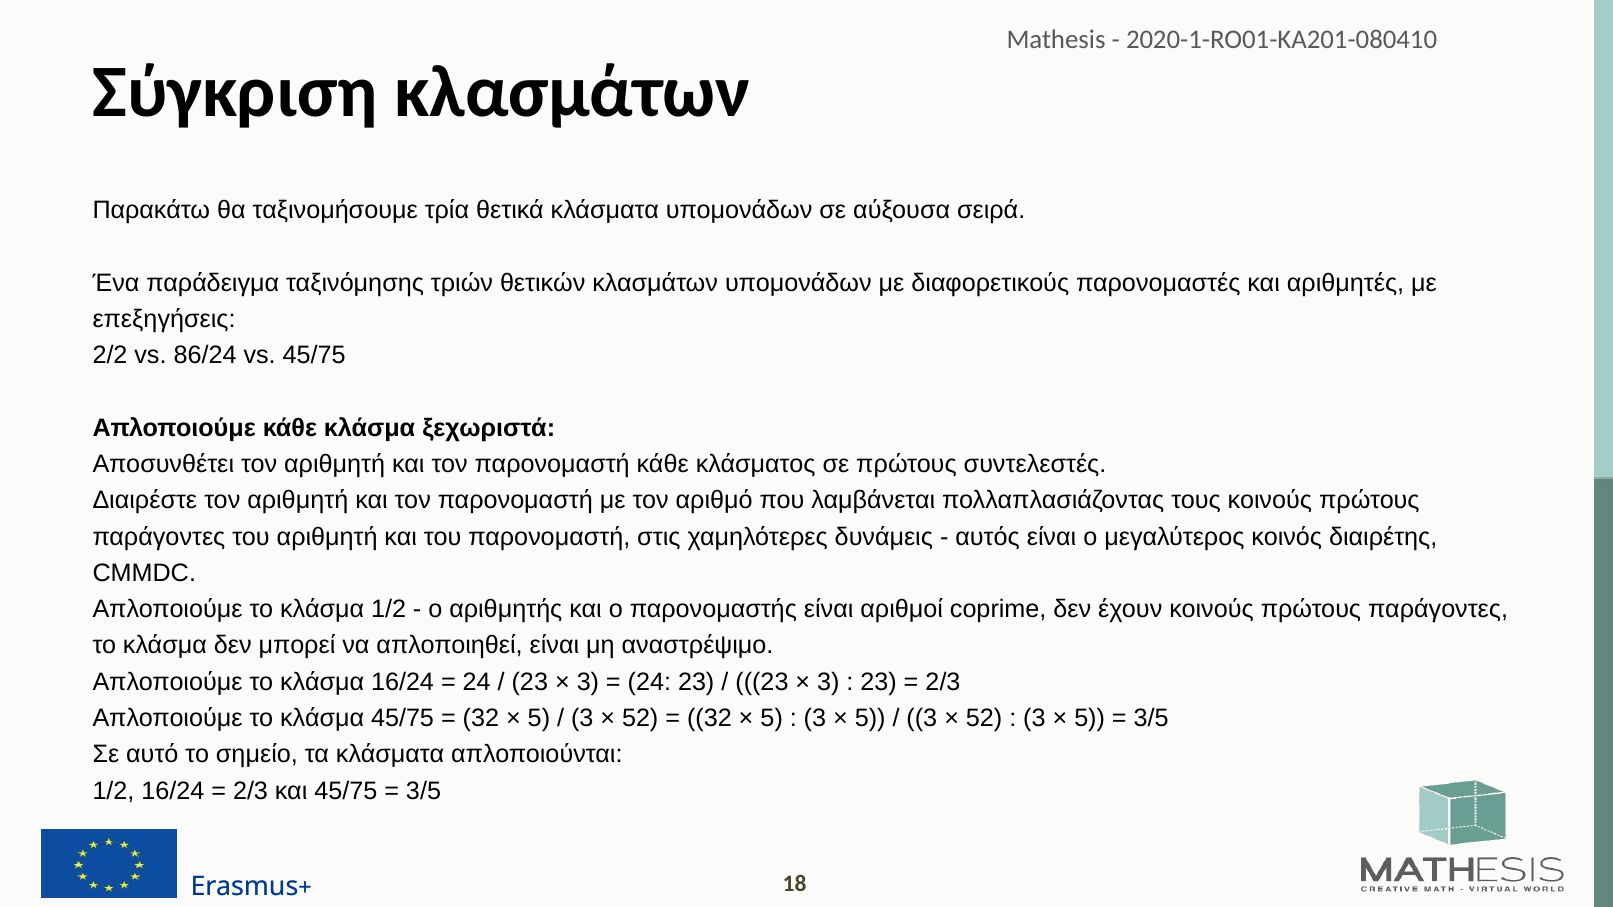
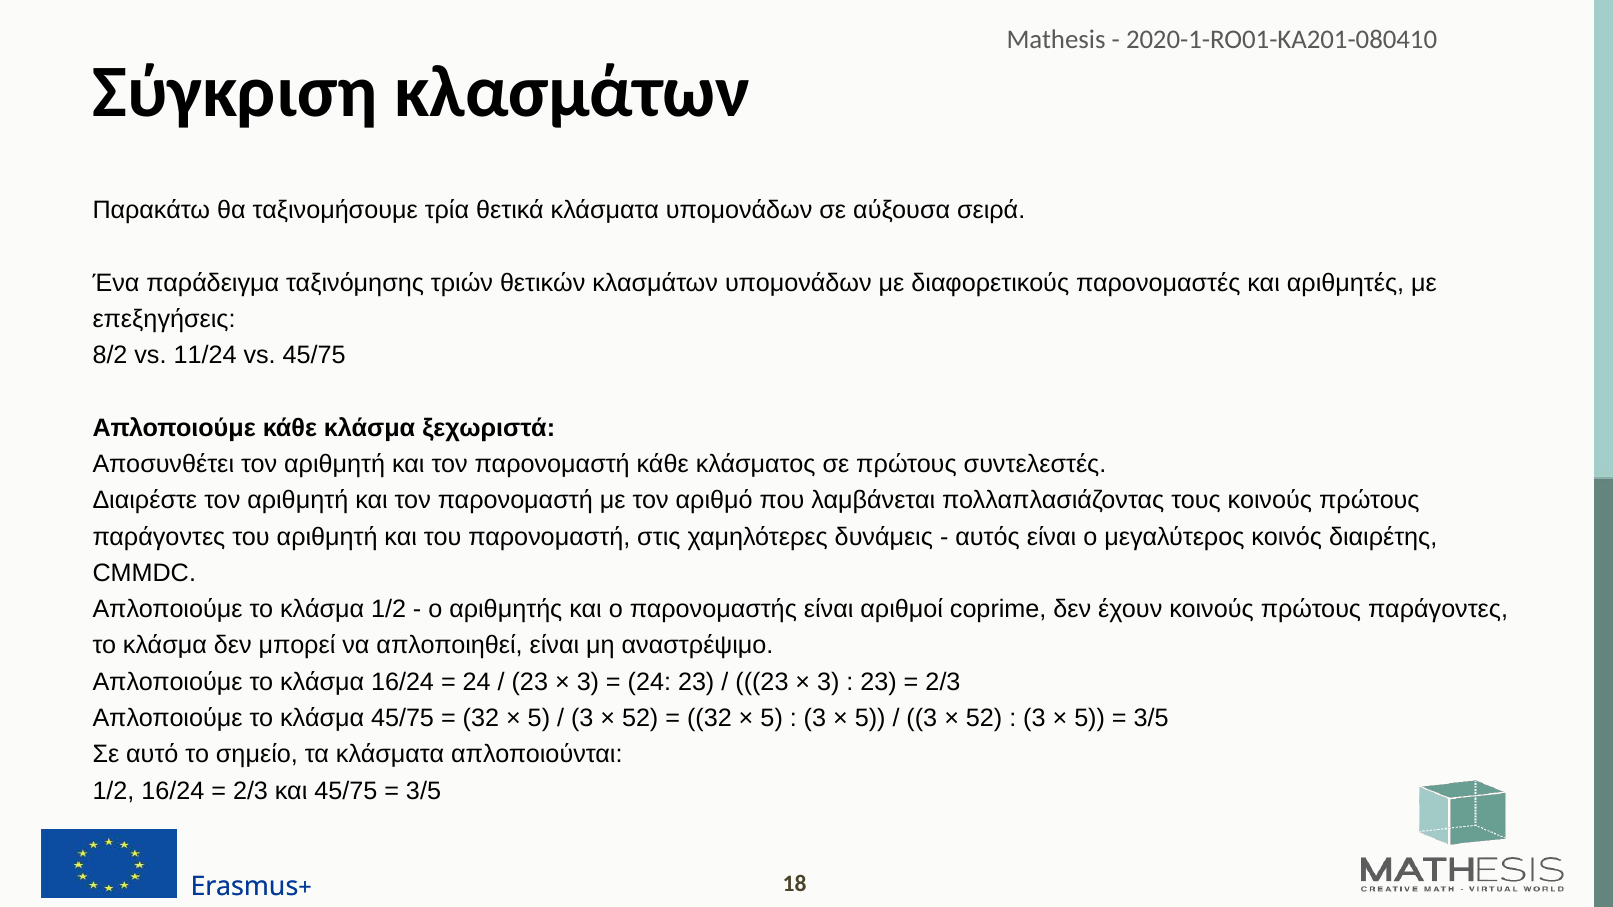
2/2: 2/2 -> 8/2
86/24: 86/24 -> 11/24
